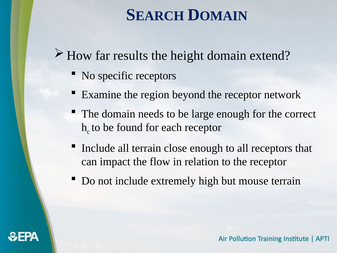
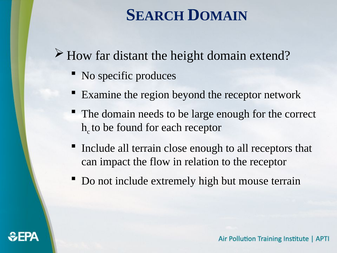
results: results -> distant
specific receptors: receptors -> produces
